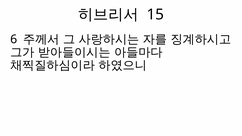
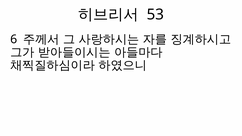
15: 15 -> 53
